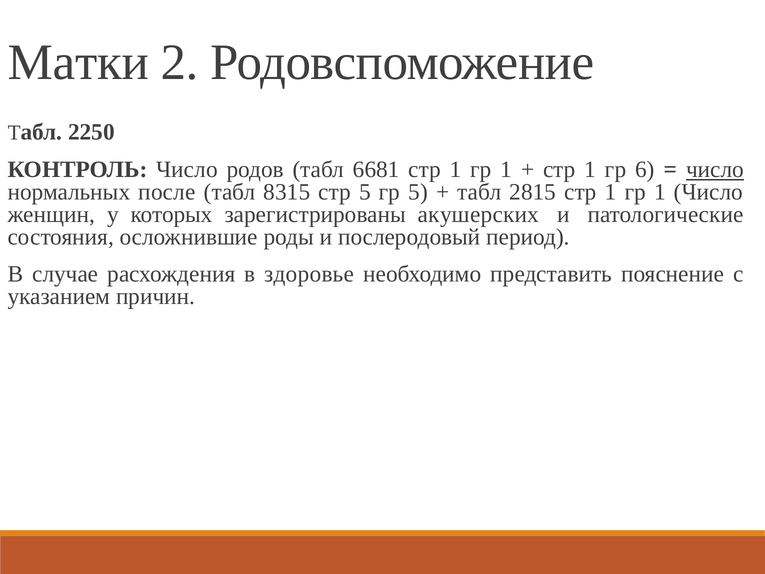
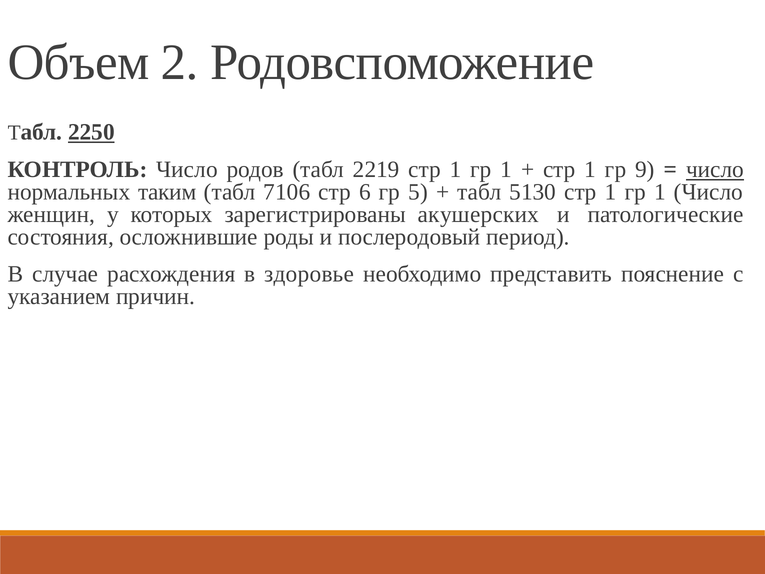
Матки: Матки -> Объем
2250 underline: none -> present
6681: 6681 -> 2219
6: 6 -> 9
после: после -> таким
8315: 8315 -> 7106
стр 5: 5 -> 6
2815: 2815 -> 5130
